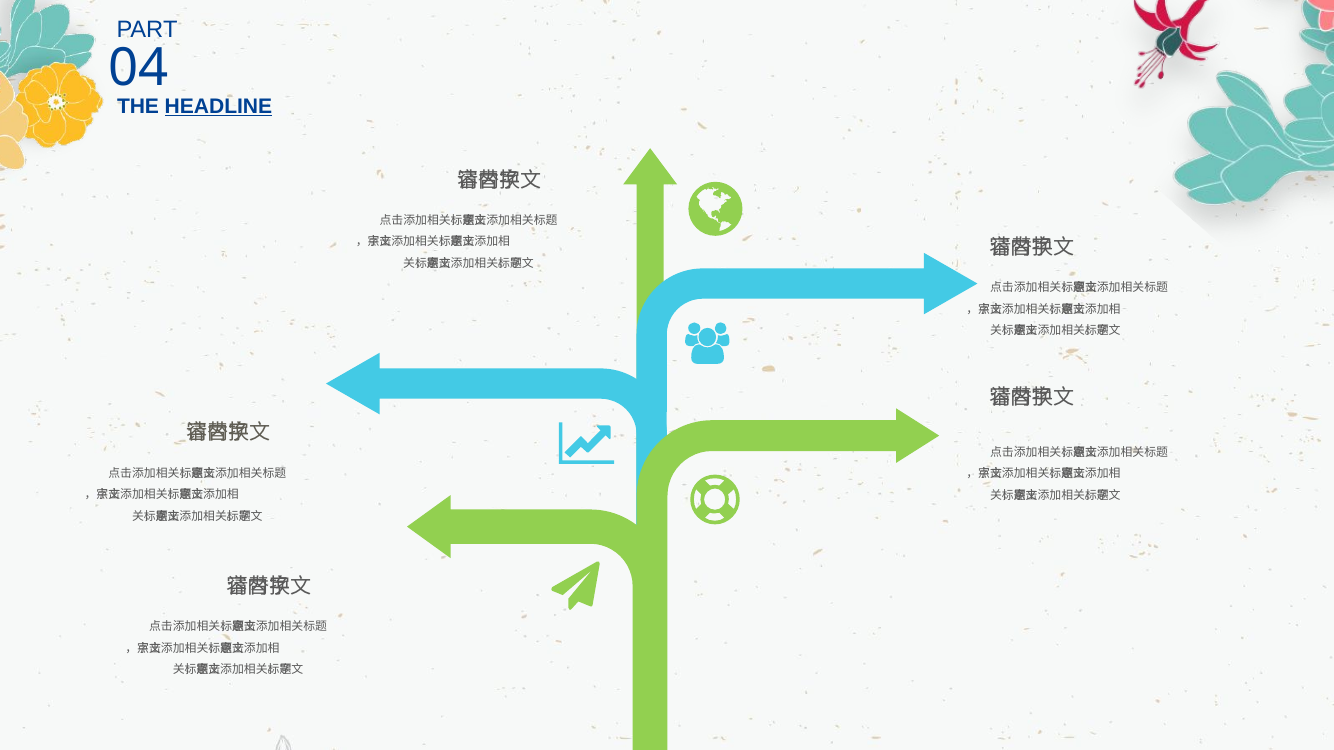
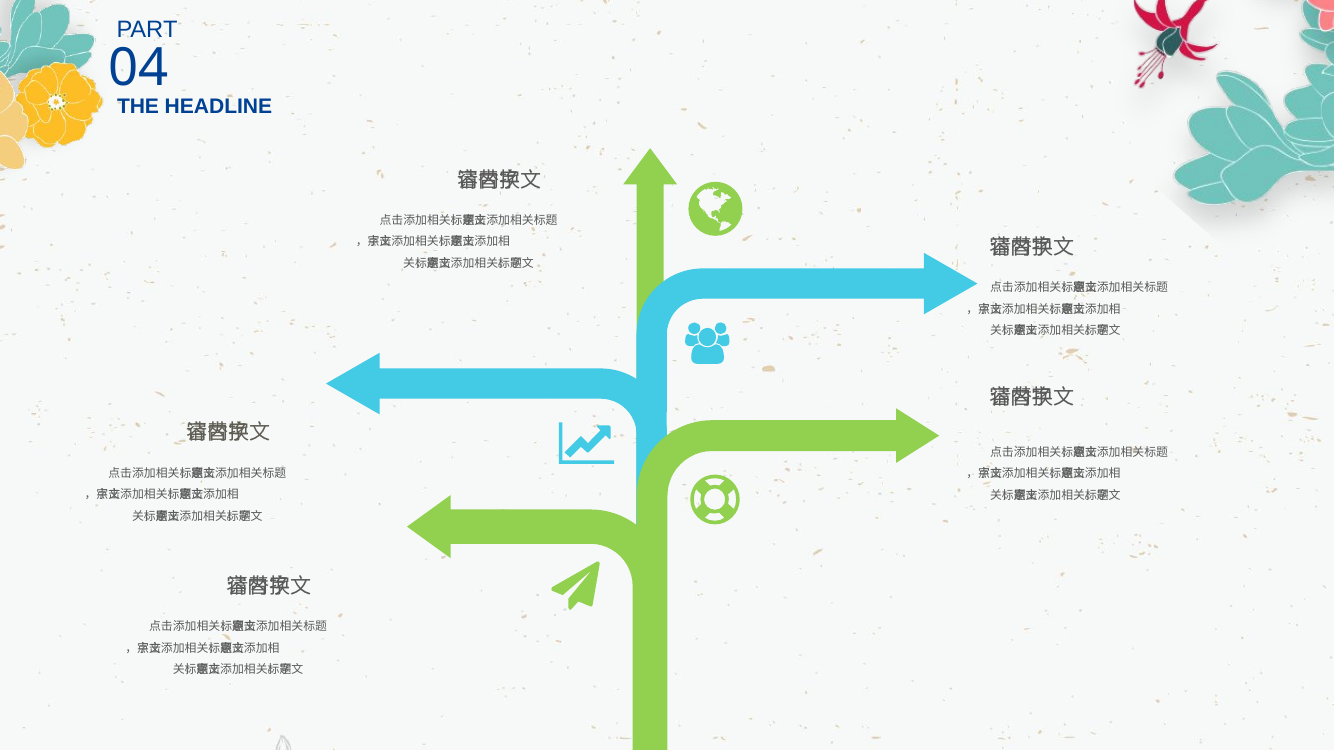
HEADLINE underline: present -> none
